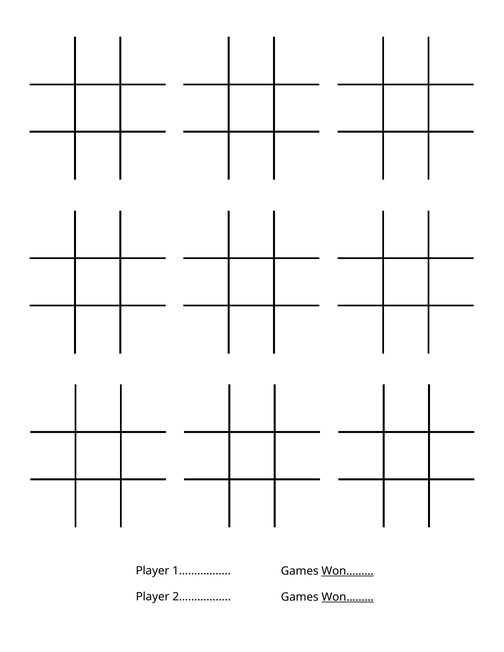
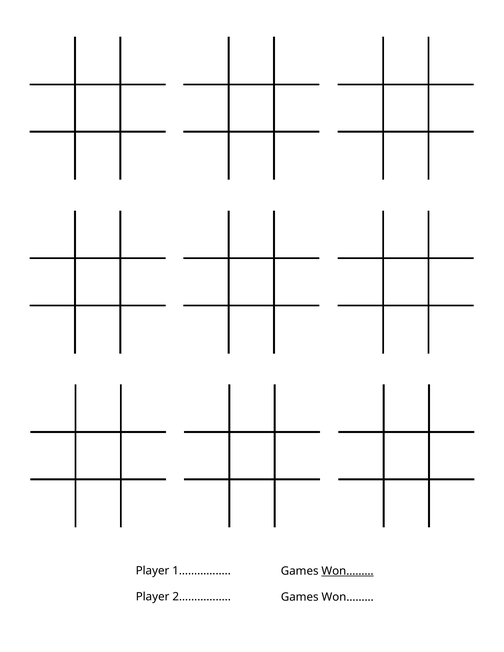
Won……… at (348, 597) underline: present -> none
